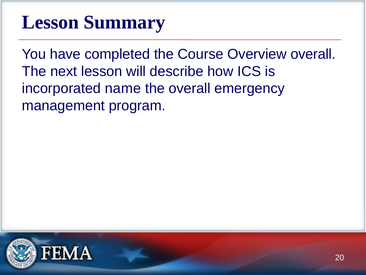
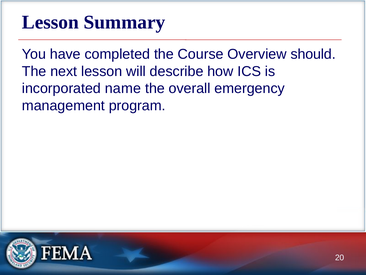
Overview overall: overall -> should
